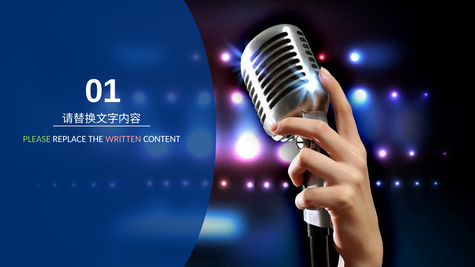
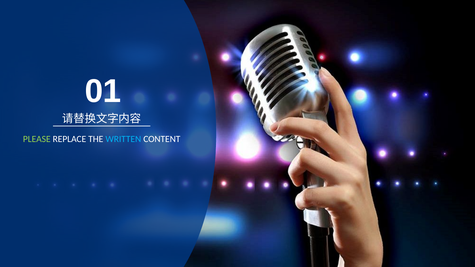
WRITTEN colour: pink -> light blue
